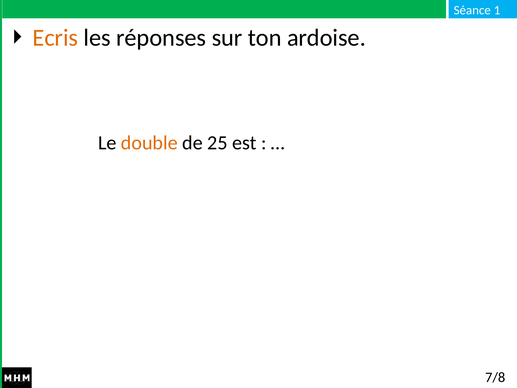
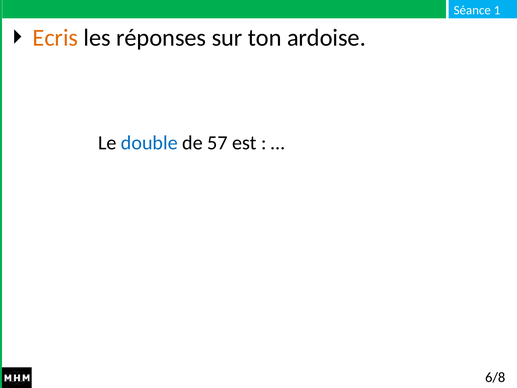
double colour: orange -> blue
25: 25 -> 57
7/8: 7/8 -> 6/8
